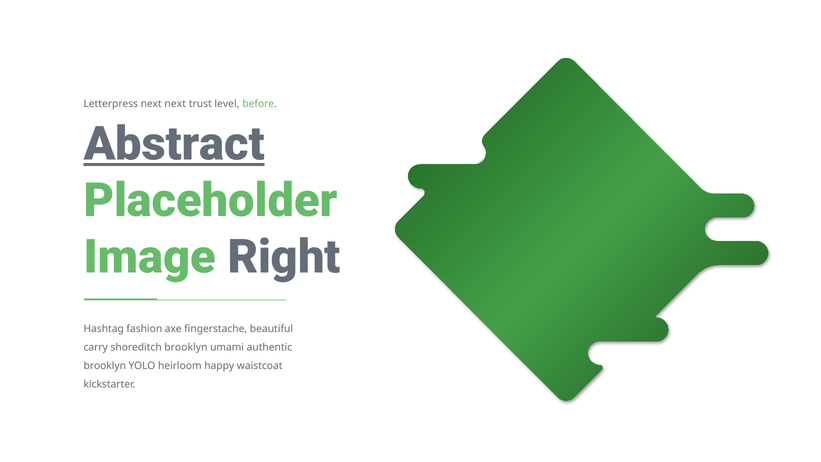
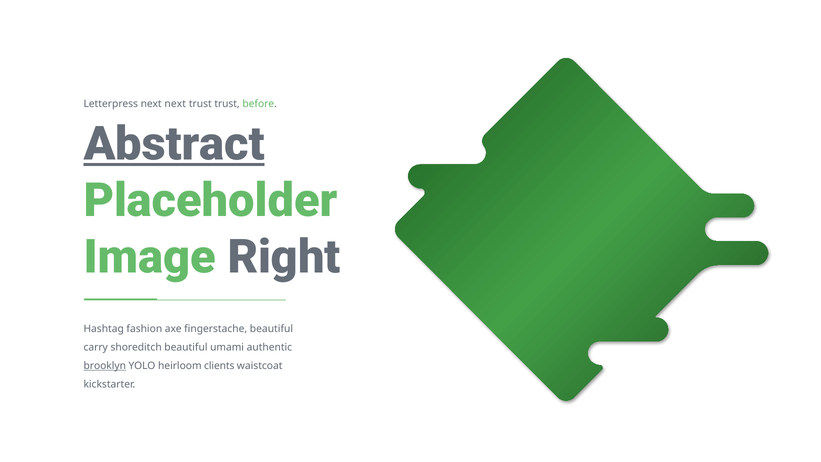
trust level: level -> trust
shoreditch brooklyn: brooklyn -> beautiful
brooklyn at (105, 366) underline: none -> present
happy: happy -> clients
